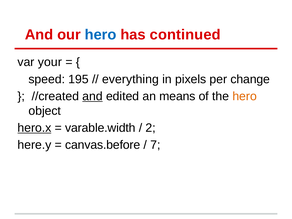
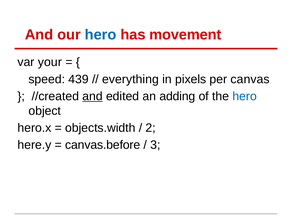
continued: continued -> movement
195: 195 -> 439
change: change -> canvas
means: means -> adding
hero at (245, 96) colour: orange -> blue
hero.x underline: present -> none
varable.width: varable.width -> objects.width
7: 7 -> 3
